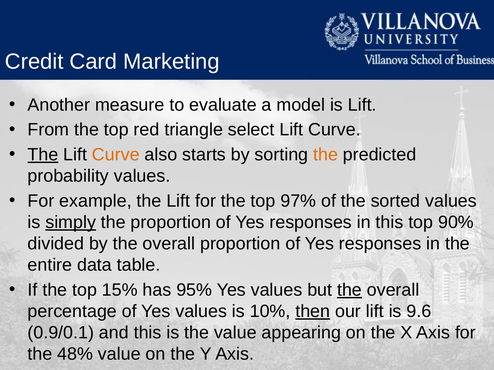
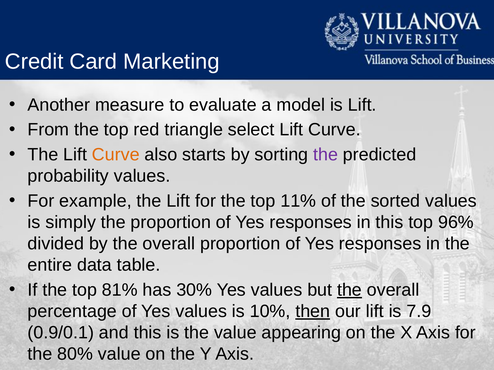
The at (43, 155) underline: present -> none
the at (326, 155) colour: orange -> purple
97%: 97% -> 11%
simply underline: present -> none
90%: 90% -> 96%
15%: 15% -> 81%
95%: 95% -> 30%
9.6: 9.6 -> 7.9
48%: 48% -> 80%
